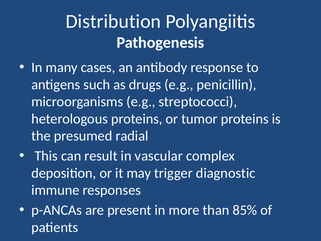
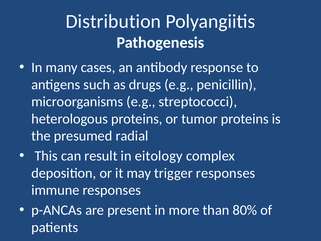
vascular: vascular -> eitology
trigger diagnostic: diagnostic -> responses
85%: 85% -> 80%
